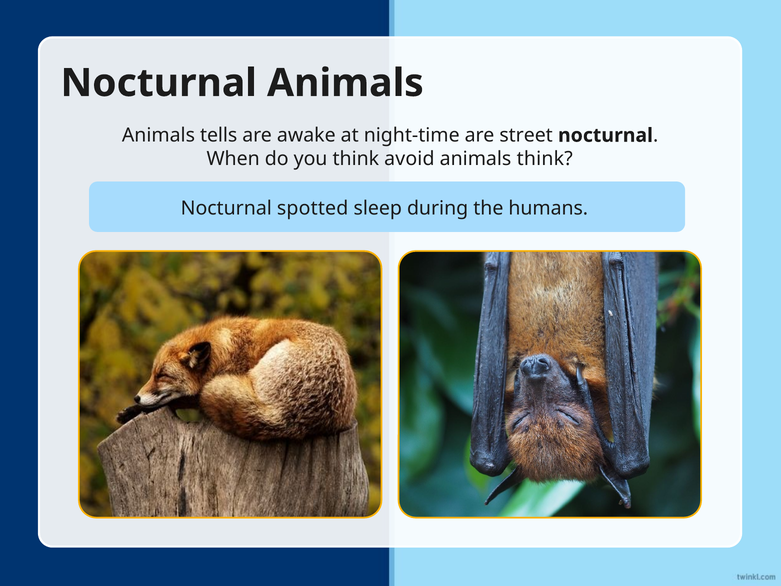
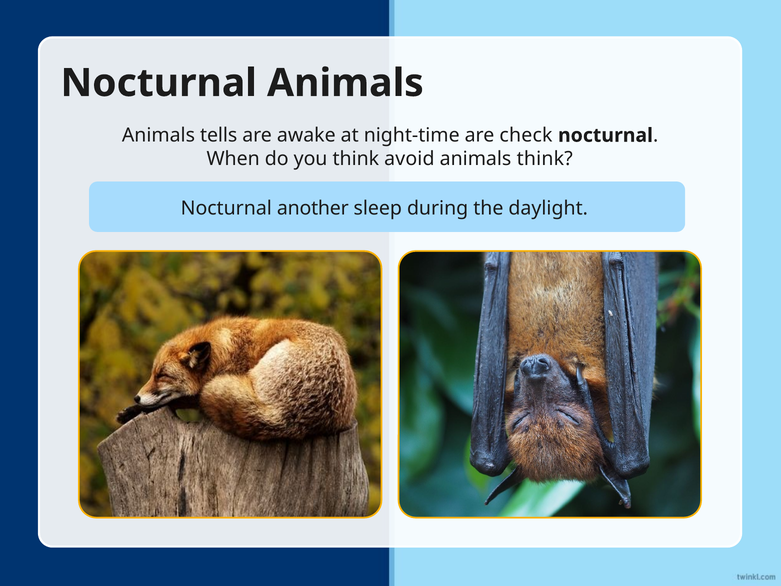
street: street -> check
spotted: spotted -> another
humans: humans -> daylight
